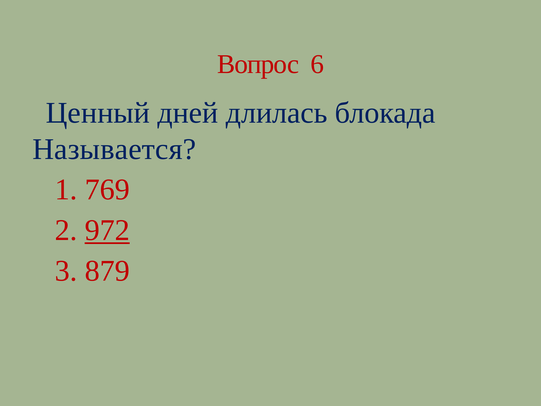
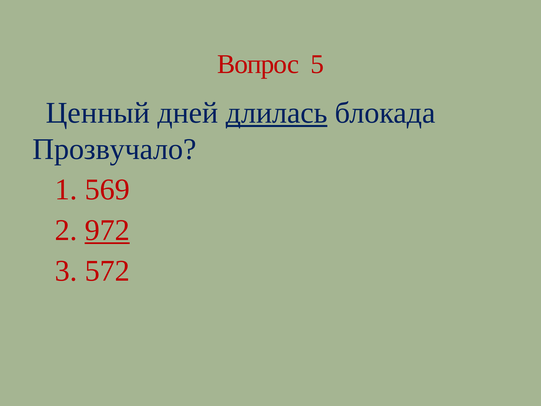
6: 6 -> 5
длилась underline: none -> present
Называется: Называется -> Прозвучало
769: 769 -> 569
879: 879 -> 572
